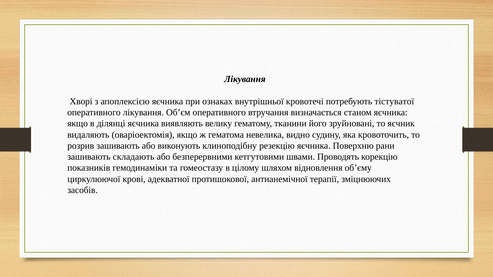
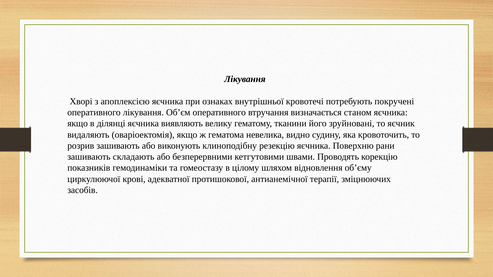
тістуватої: тістуватої -> покручені
